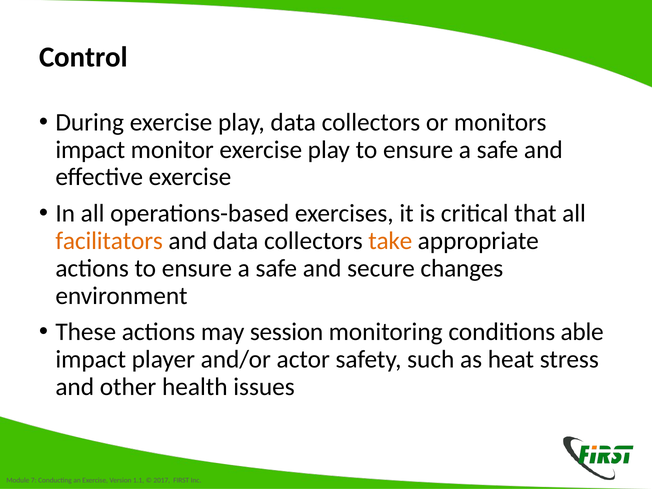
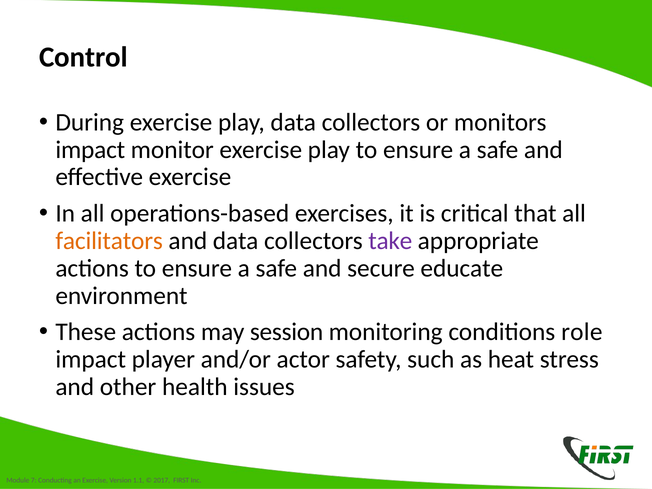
take colour: orange -> purple
changes: changes -> educate
able: able -> role
